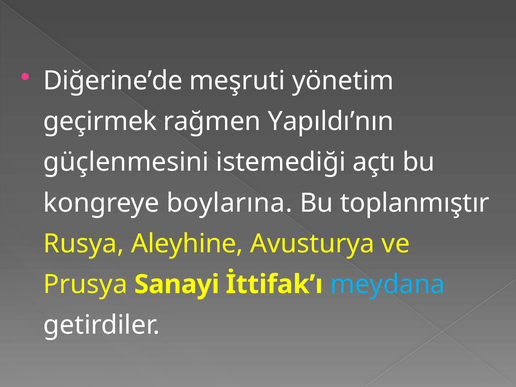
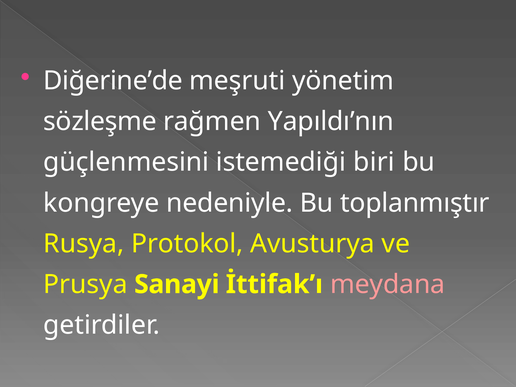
geçirmek: geçirmek -> sözleşme
açtı: açtı -> biri
boylarına: boylarına -> nedeniyle
Aleyhine: Aleyhine -> Protokol
meydana colour: light blue -> pink
